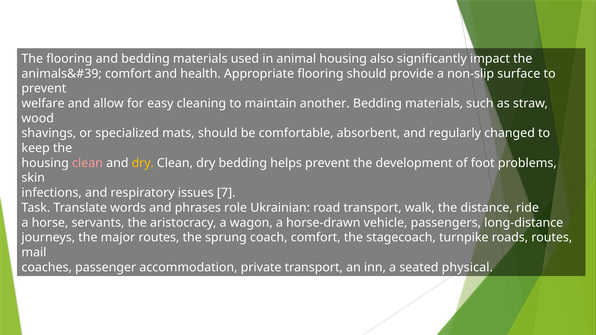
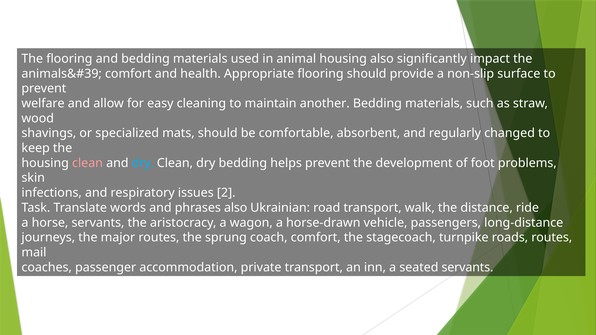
dry at (143, 163) colour: yellow -> light blue
7: 7 -> 2
phrases role: role -> also
seated physical: physical -> servants
